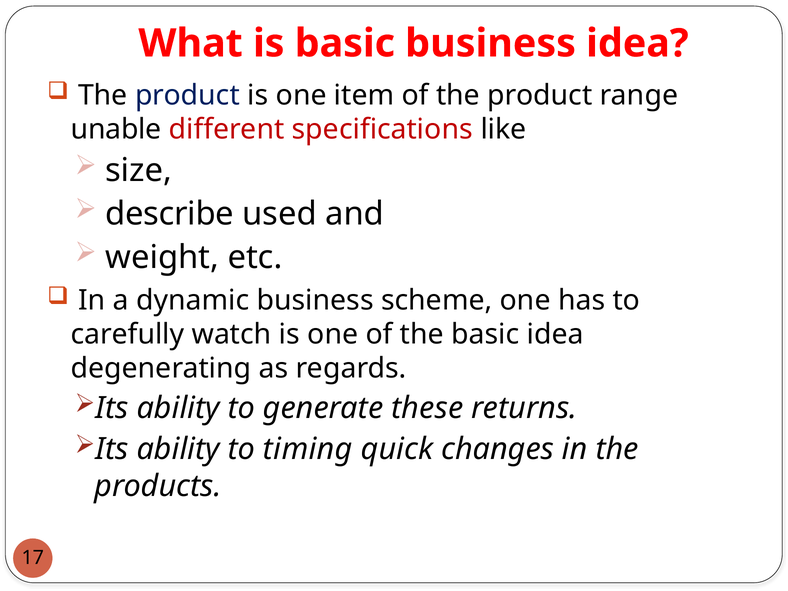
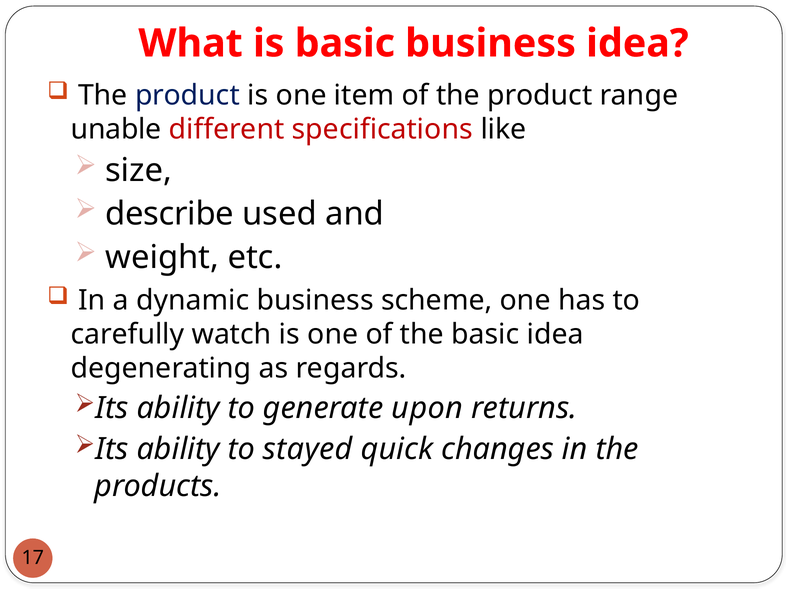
these: these -> upon
timing: timing -> stayed
